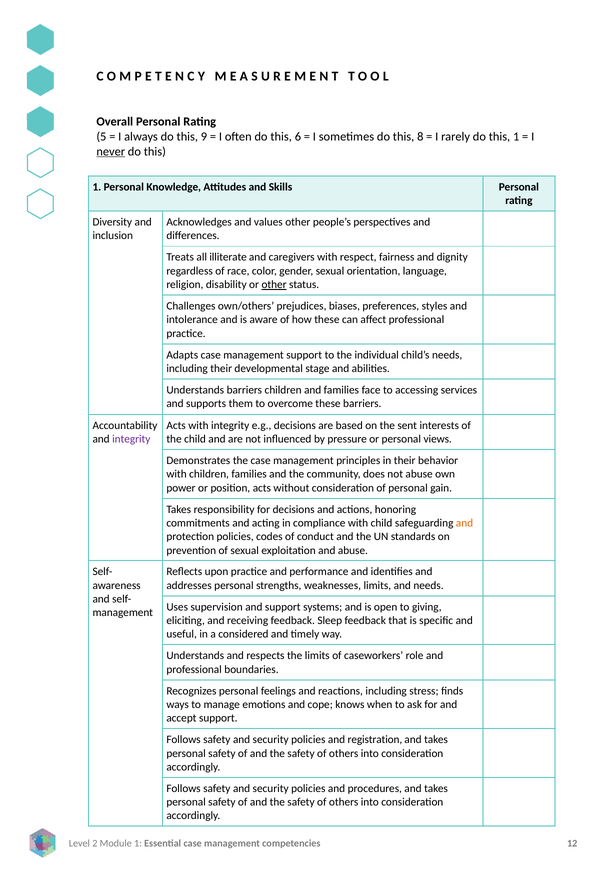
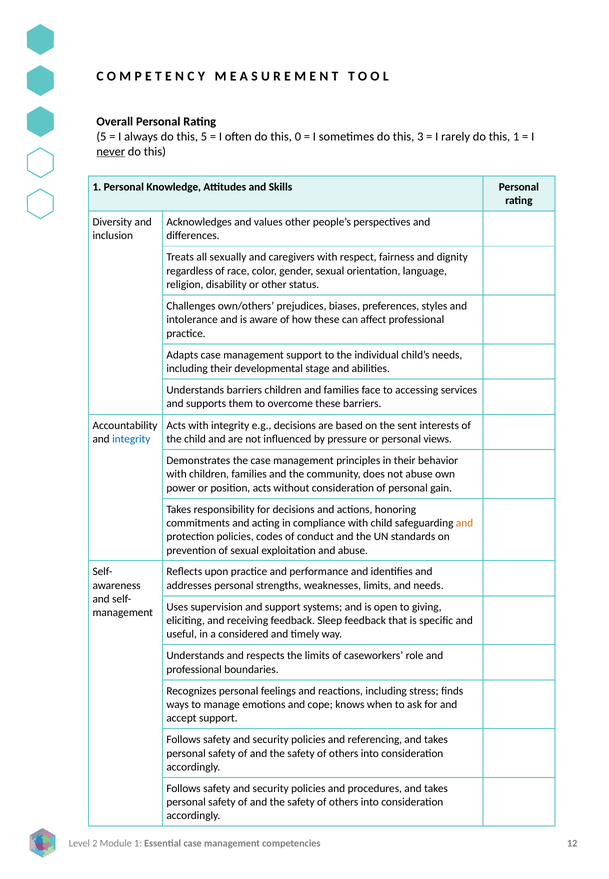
this 9: 9 -> 5
6: 6 -> 0
8: 8 -> 3
illiterate: illiterate -> sexually
other at (274, 285) underline: present -> none
integrity at (131, 439) colour: purple -> blue
registration: registration -> referencing
